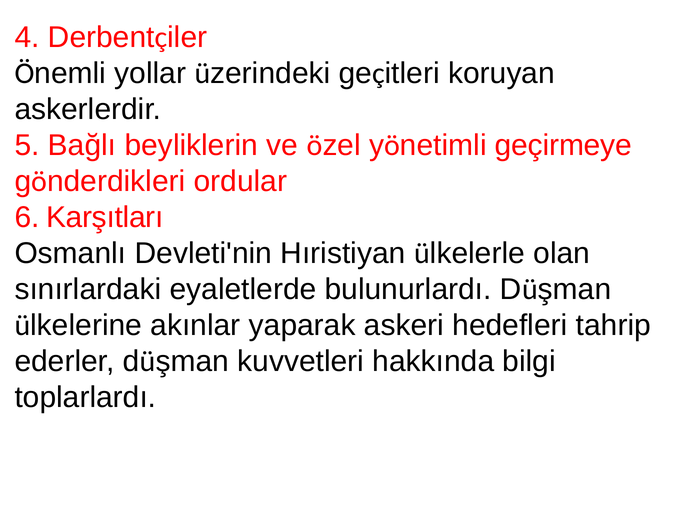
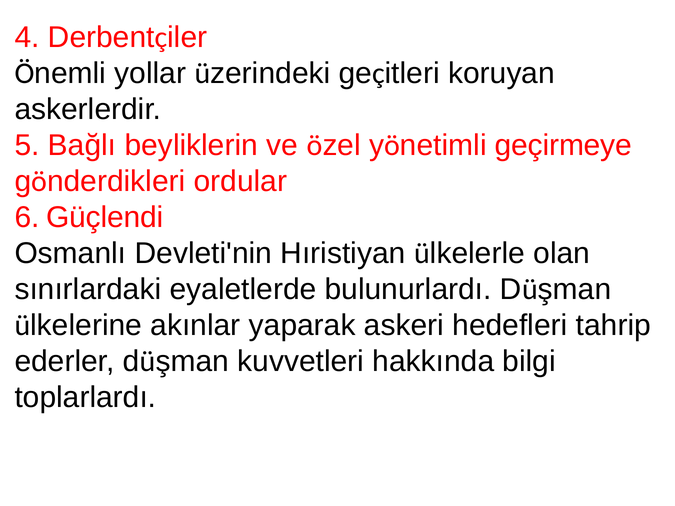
Karşıtları: Karşıtları -> Güçlendi
